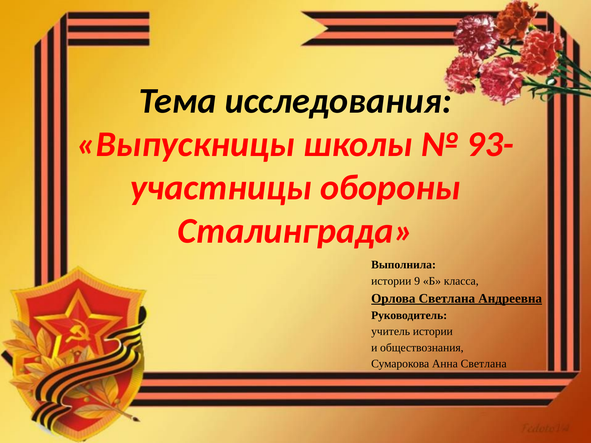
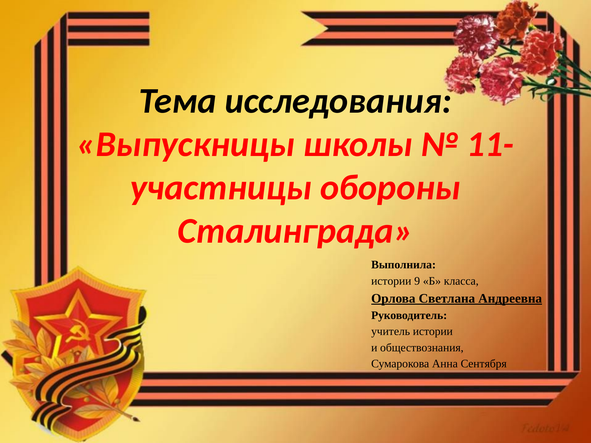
93-: 93- -> 11-
Анна Светлана: Светлана -> Сентября
